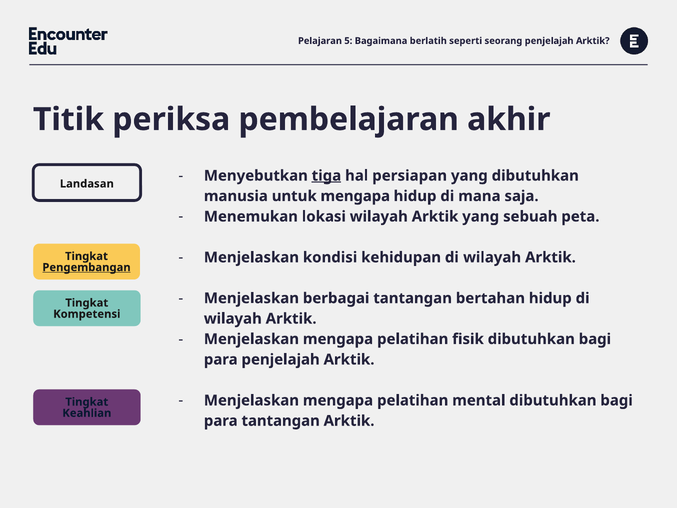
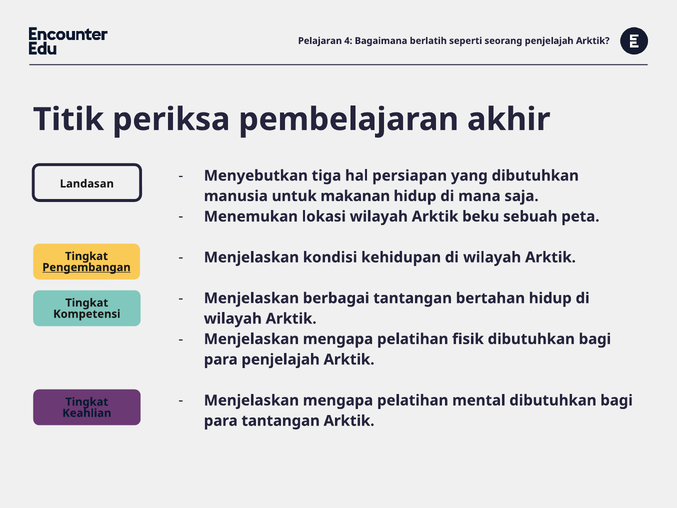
5: 5 -> 4
tiga underline: present -> none
untuk mengapa: mengapa -> makanan
Arktik yang: yang -> beku
